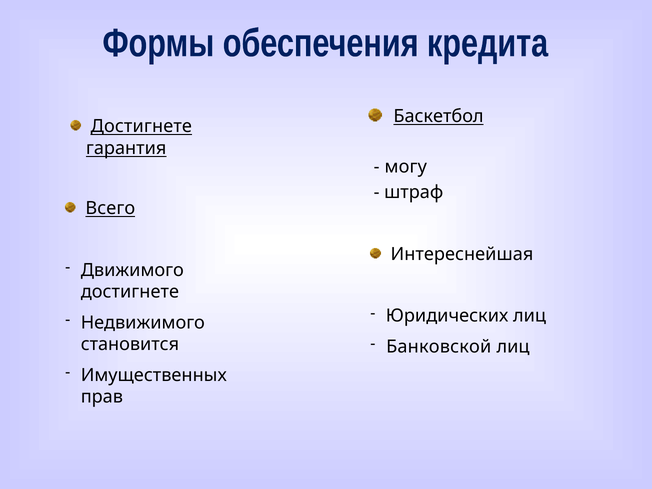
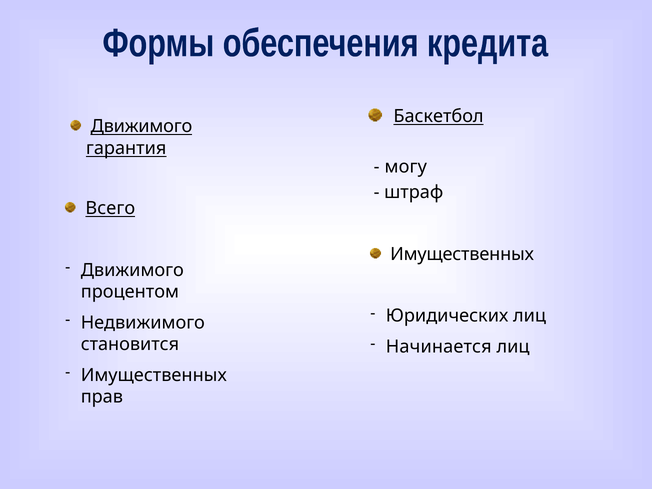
Достигнете at (141, 126): Достигнете -> Движимого
Интереснейшая at (462, 254): Интереснейшая -> Имущественных
достигнете at (130, 292): достигнете -> процентом
Банковской: Банковской -> Начинается
